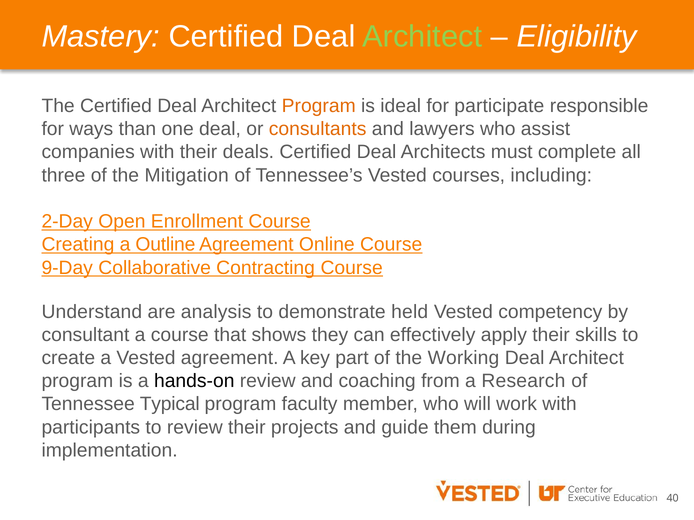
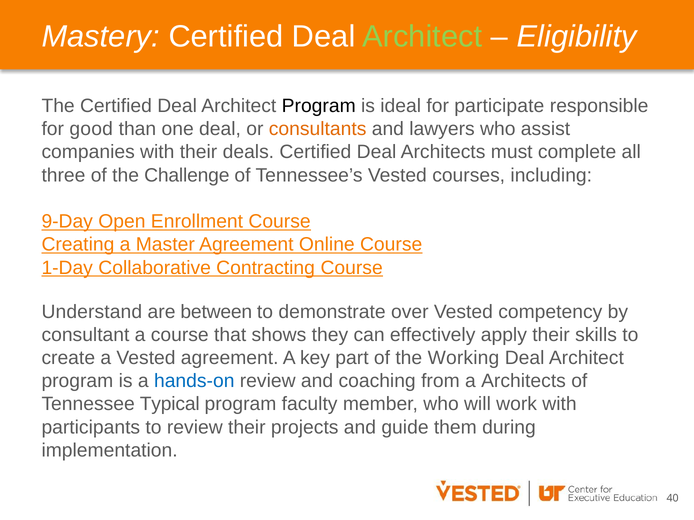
Program at (319, 106) colour: orange -> black
ways: ways -> good
Mitigation: Mitigation -> Challenge
2-Day: 2-Day -> 9-Day
Outline: Outline -> Master
9-Day: 9-Day -> 1-Day
analysis: analysis -> between
held: held -> over
hands-on colour: black -> blue
a Research: Research -> Architects
